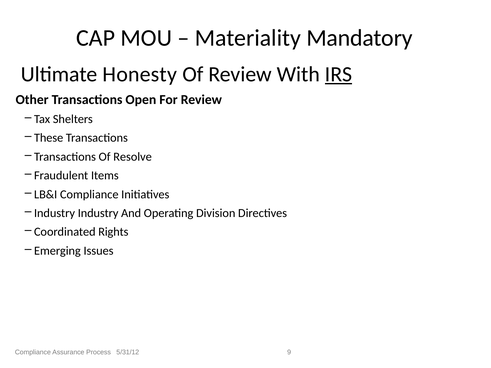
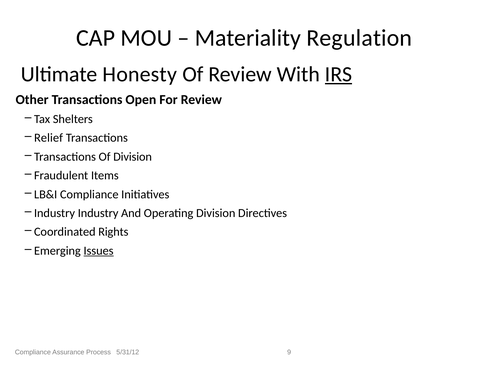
Mandatory: Mandatory -> Regulation
These: These -> Relief
Of Resolve: Resolve -> Division
Issues underline: none -> present
